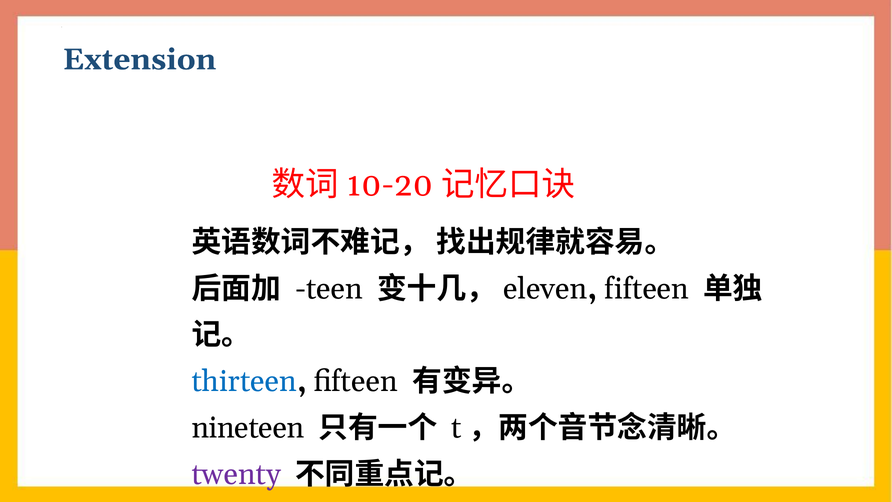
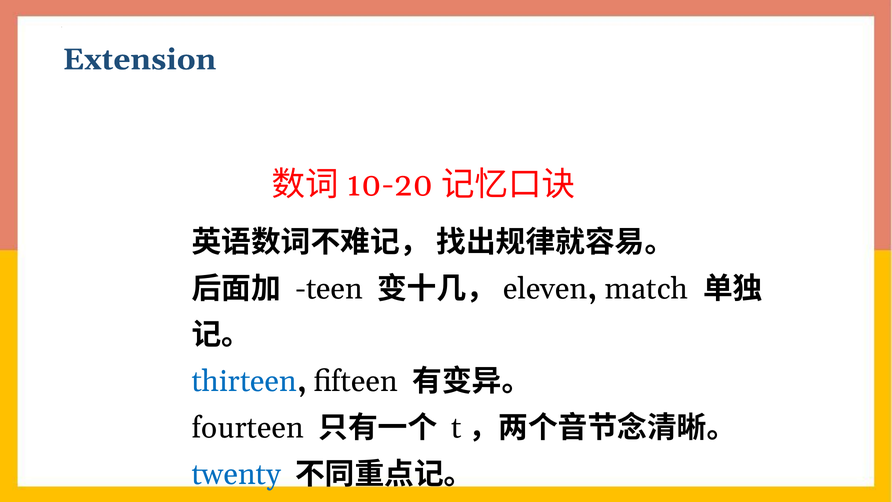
fifteen at (647, 289): fifteen -> match
nineteen: nineteen -> fourteen
twenty colour: purple -> blue
